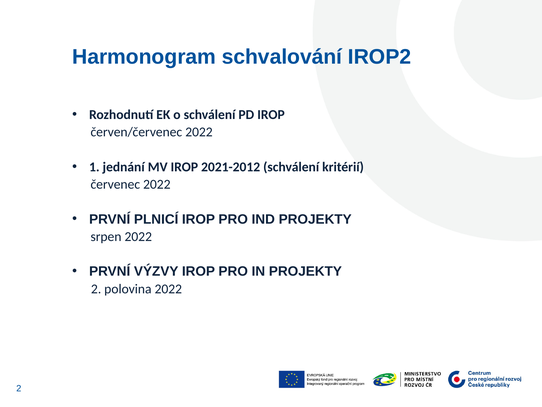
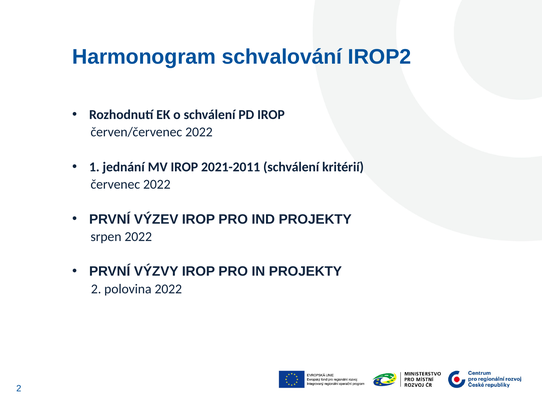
2021-2012: 2021-2012 -> 2021-2011
PLNICÍ: PLNICÍ -> VÝZEV
